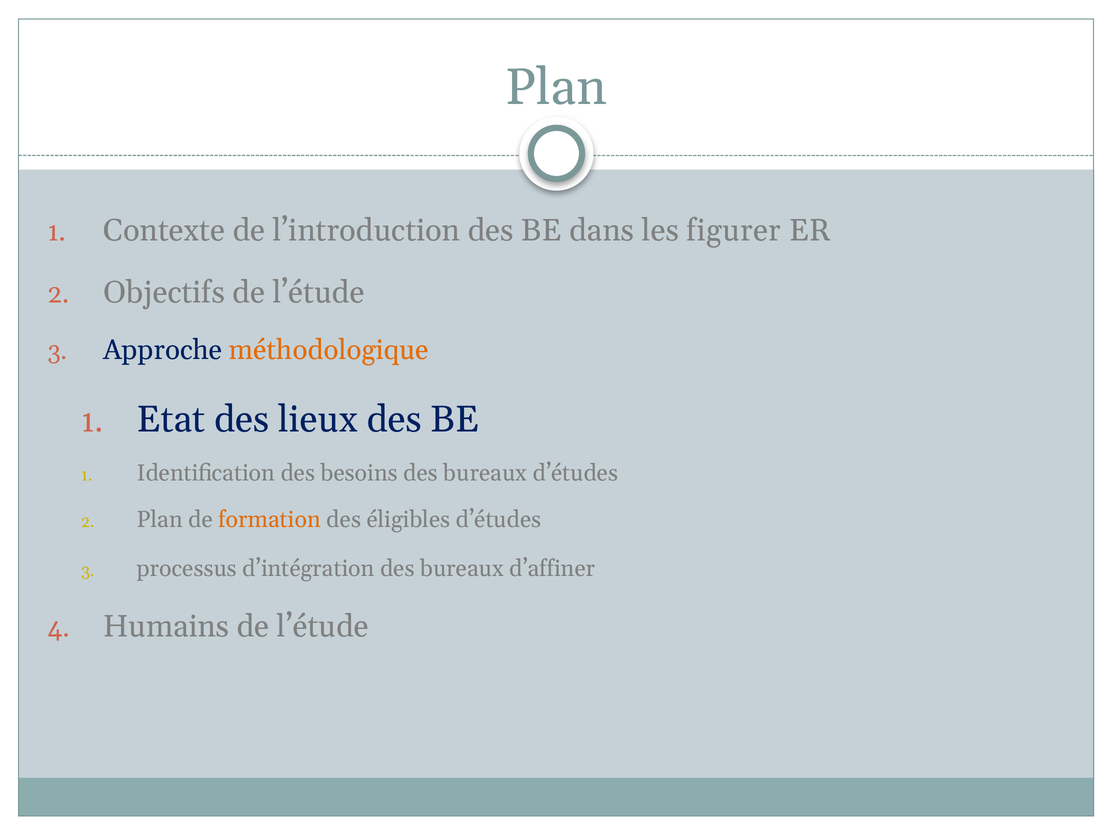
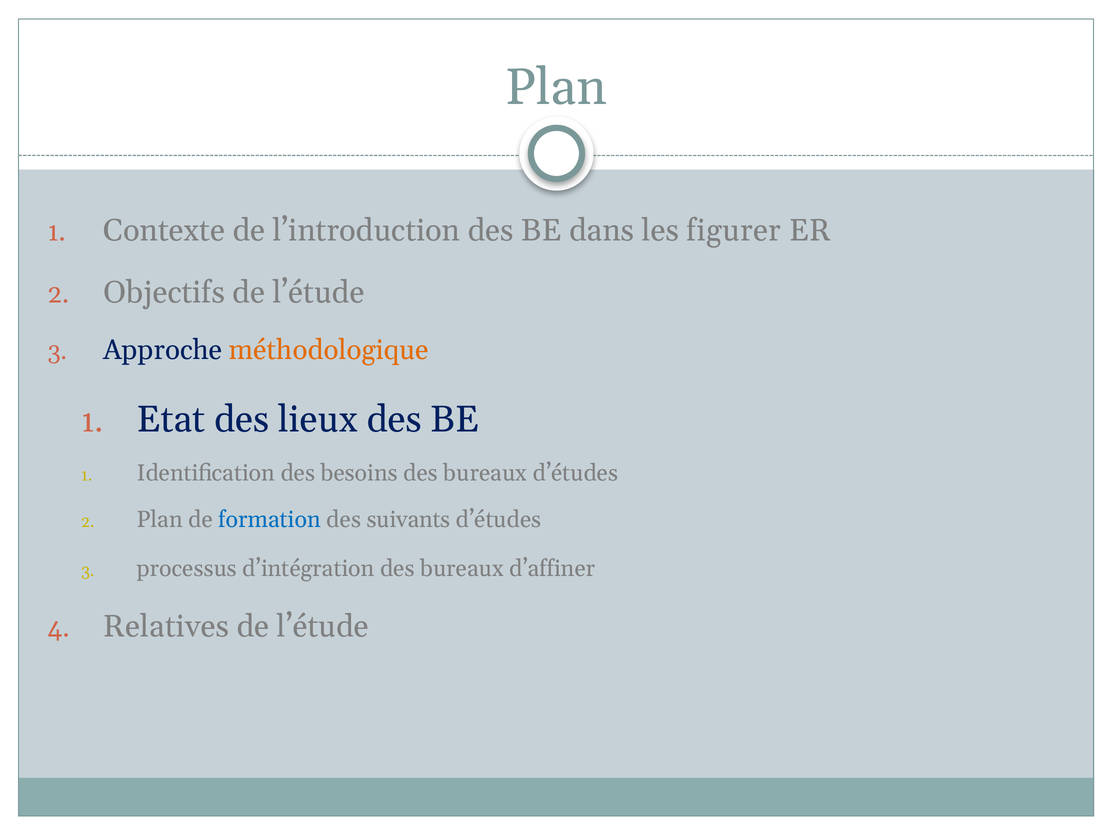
formation colour: orange -> blue
éligibles: éligibles -> suivants
Humains: Humains -> Relatives
